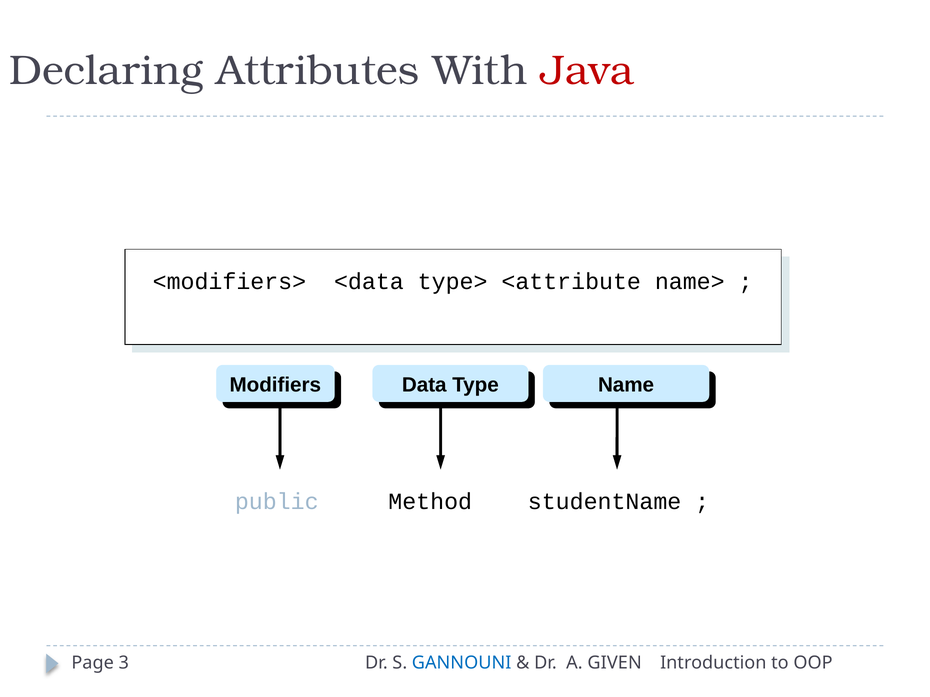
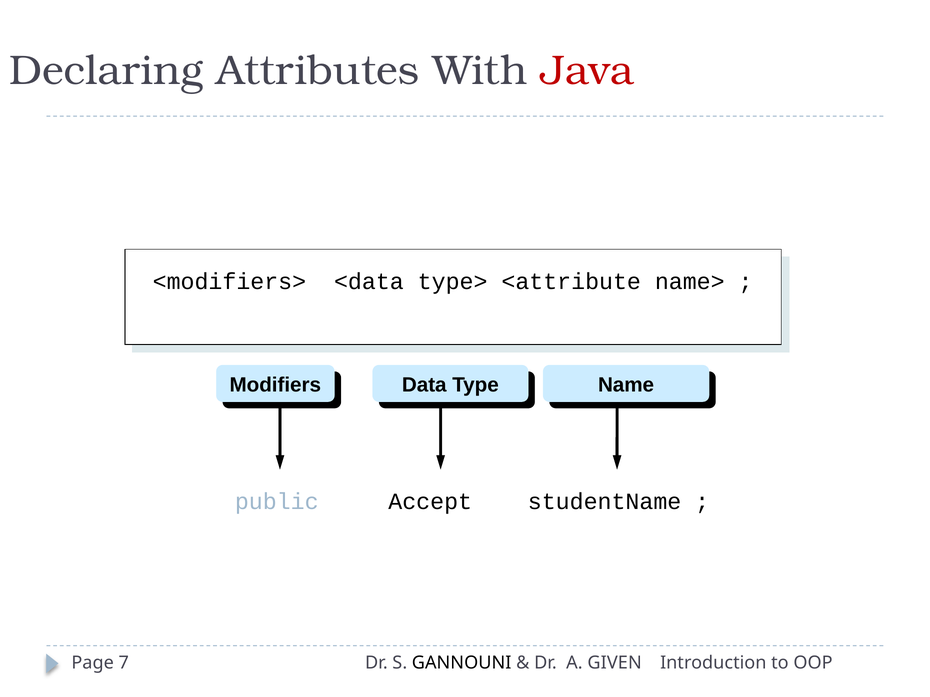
Method: Method -> Accept
3: 3 -> 7
GANNOUNI colour: blue -> black
